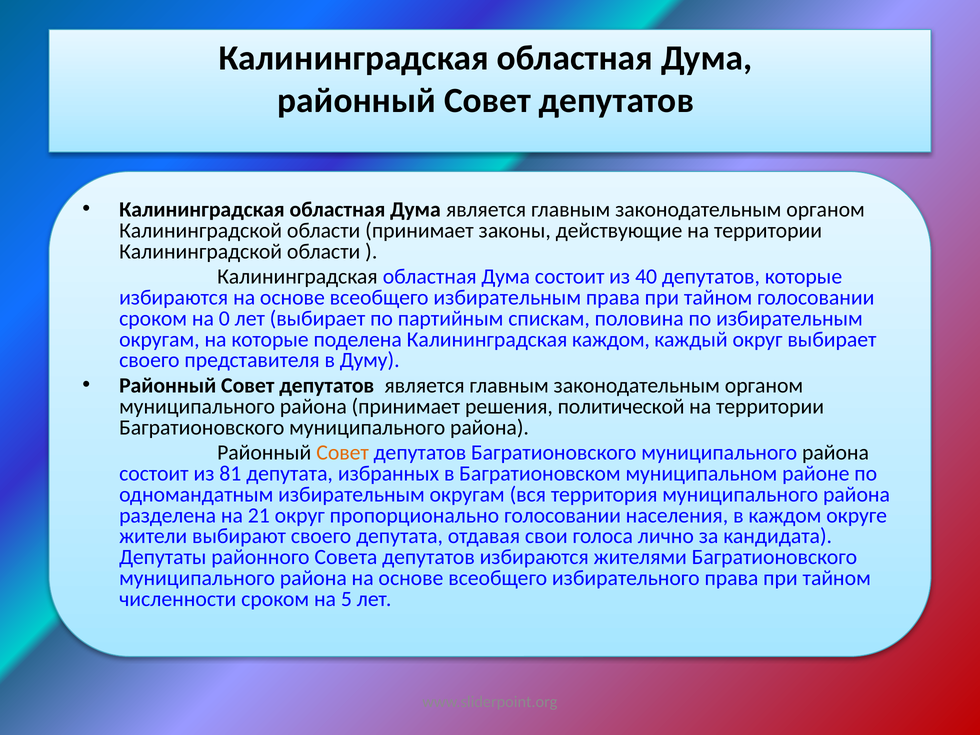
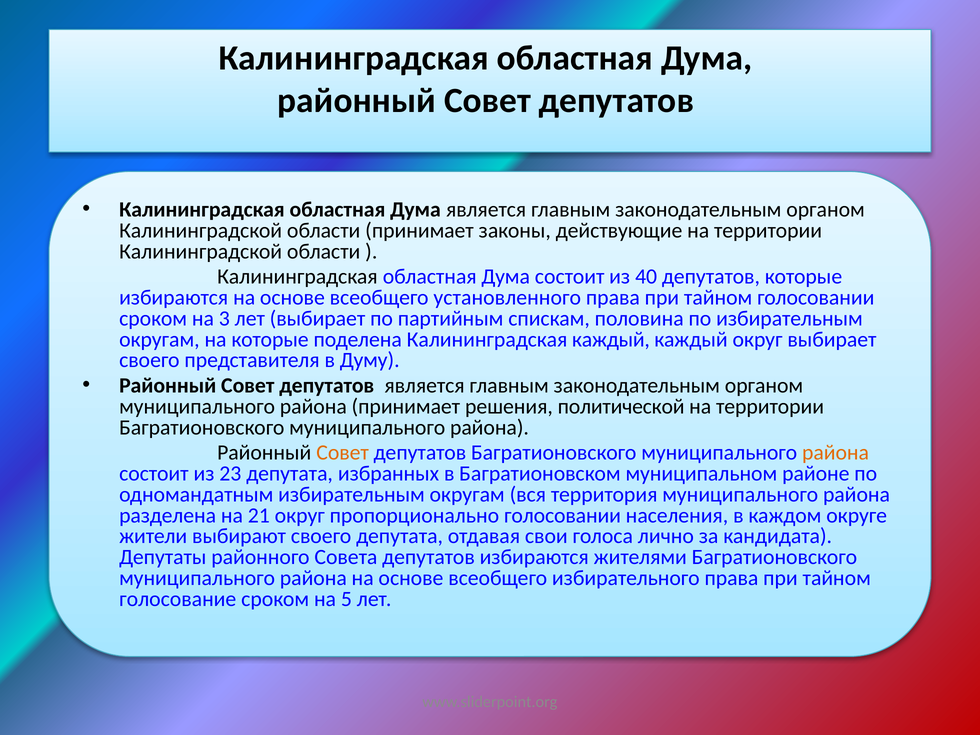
всеобщего избирательным: избирательным -> установленного
0: 0 -> 3
Калининградская каждом: каждом -> каждый
района at (836, 453) colour: black -> orange
81: 81 -> 23
численности: численности -> голосование
